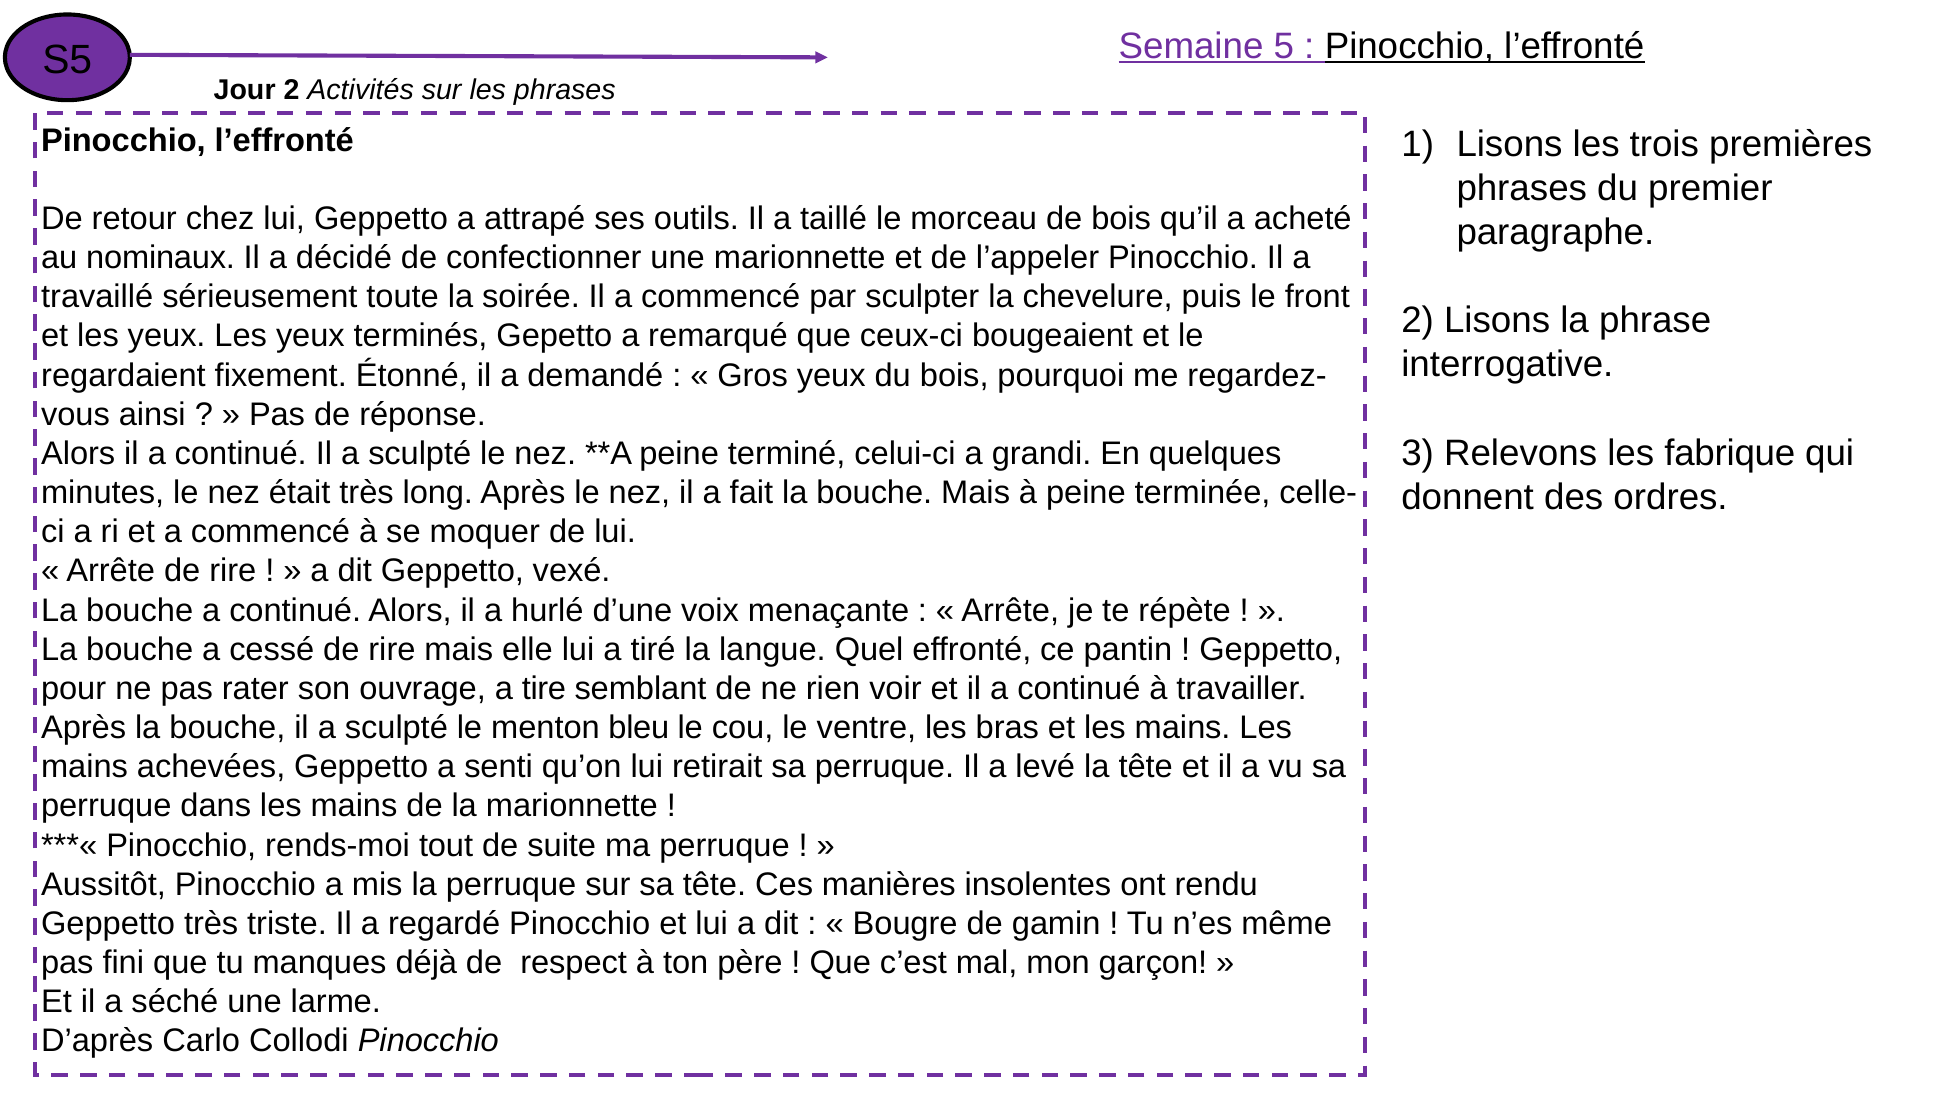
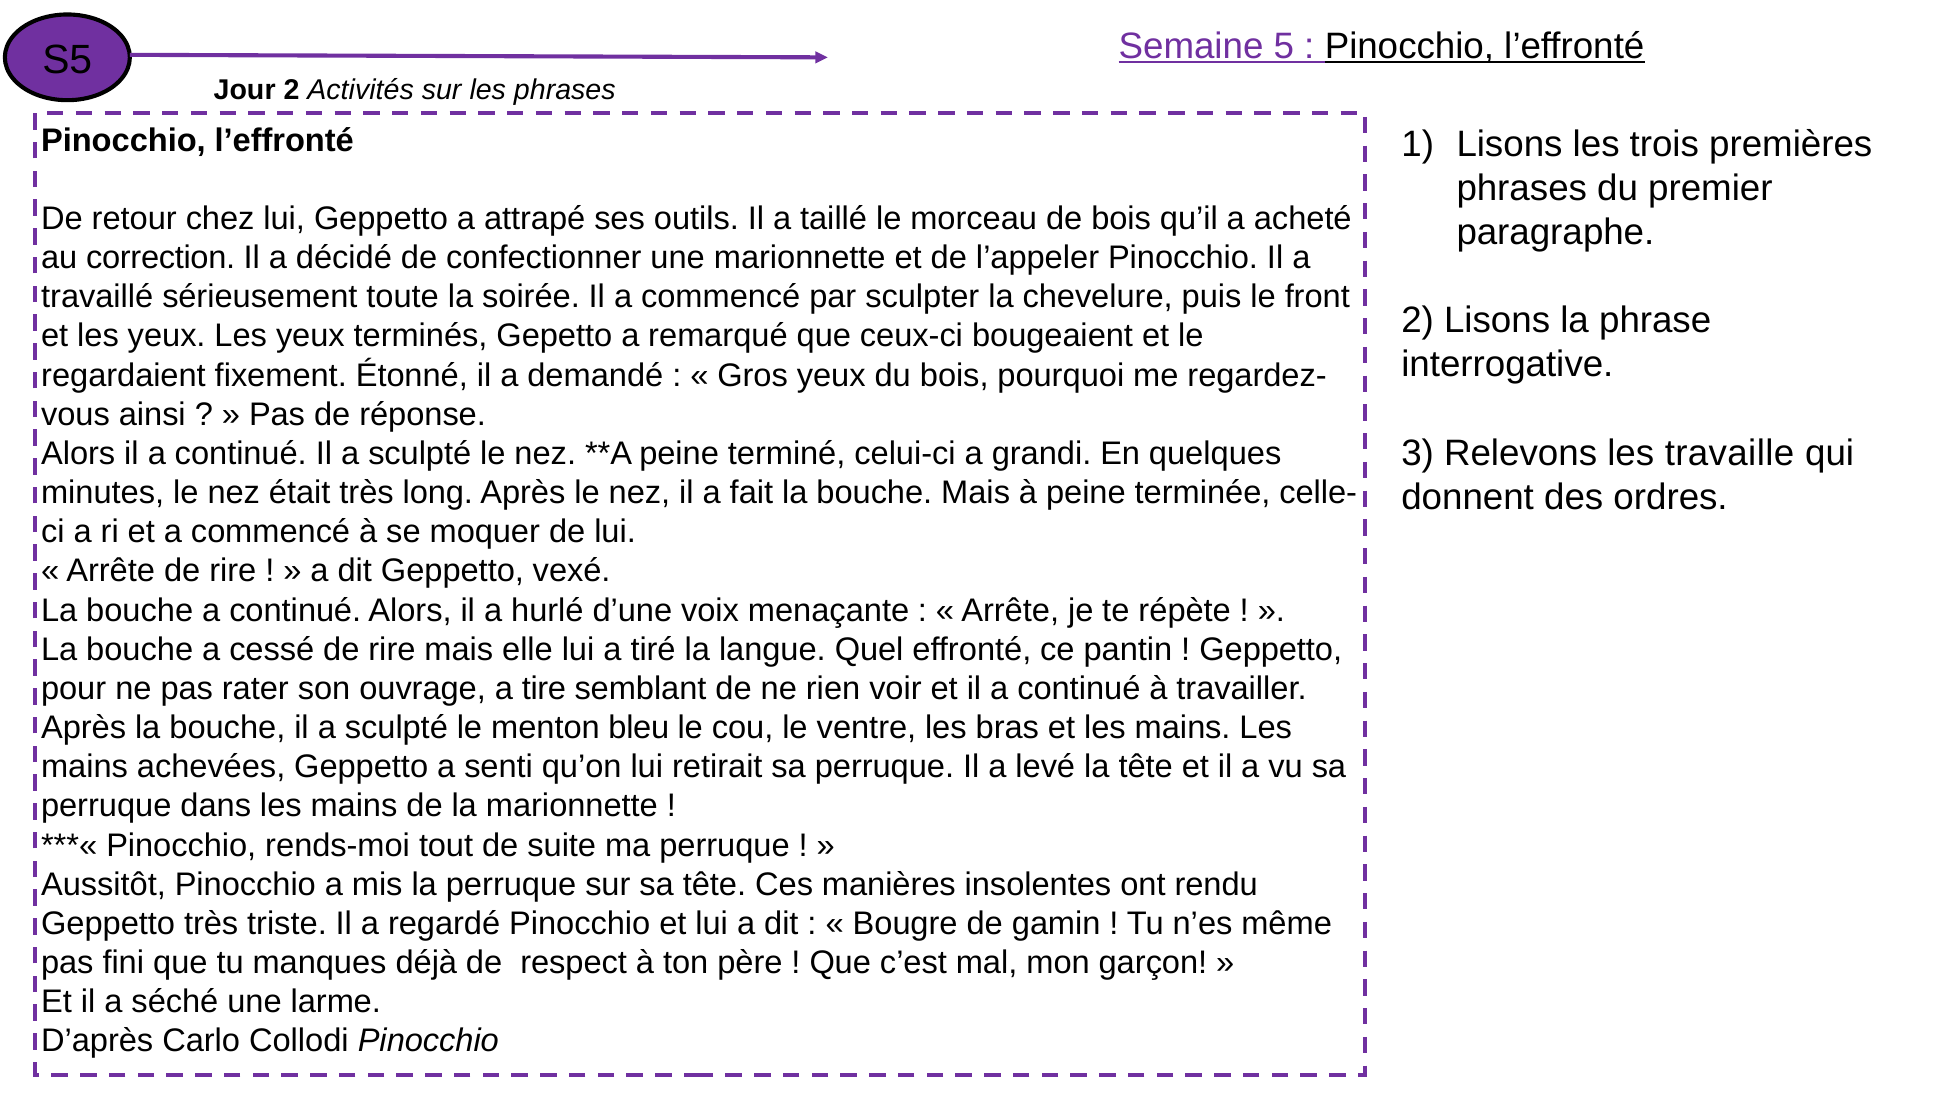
nominaux: nominaux -> correction
fabrique: fabrique -> travaille
